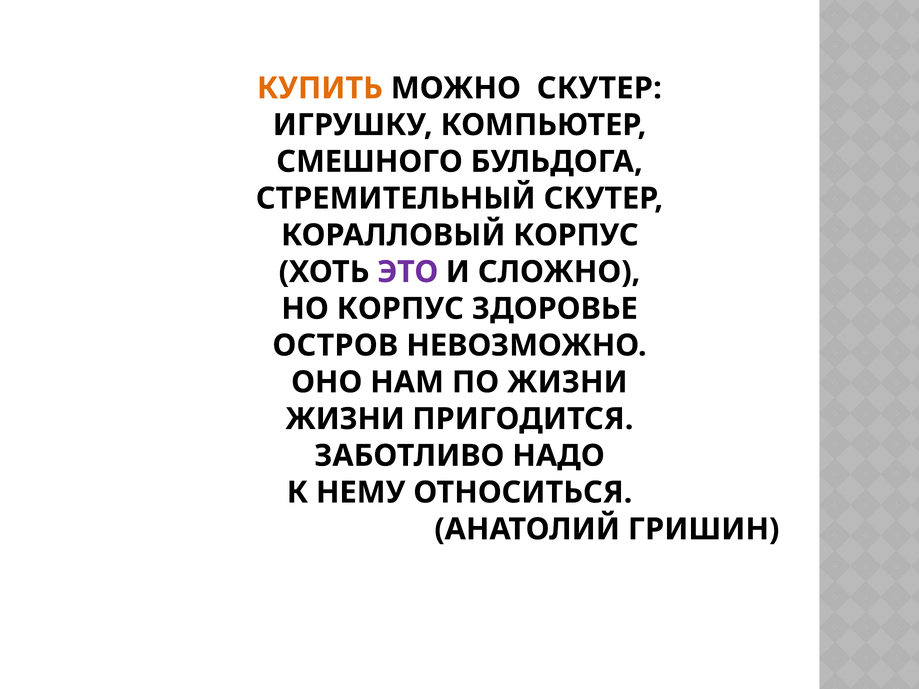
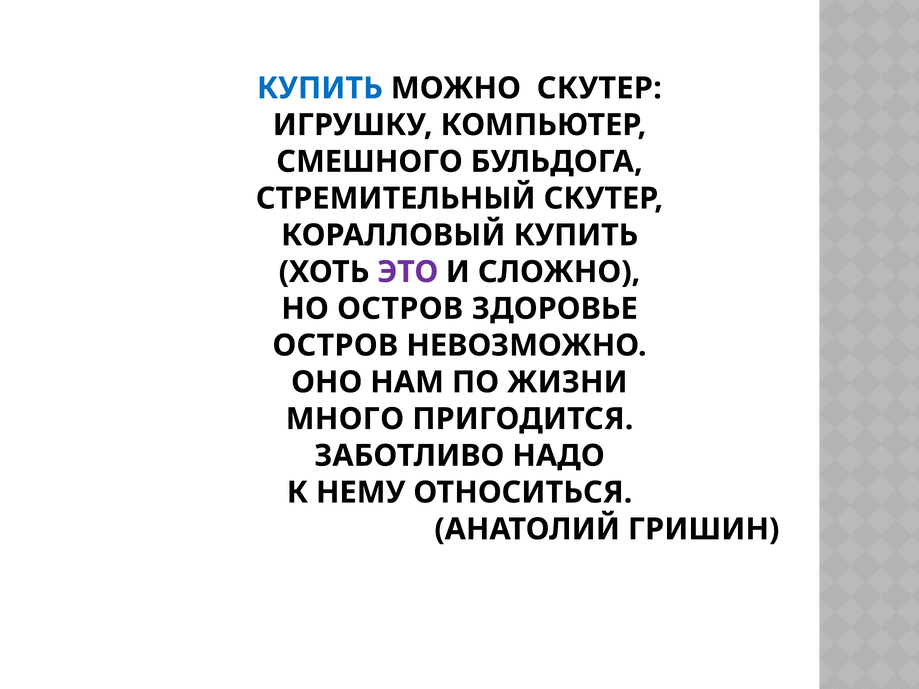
КУПИТЬ at (320, 88) colour: orange -> blue
КОРАЛЛОВЫЙ КОРПУС: КОРПУС -> КУПИТЬ
НО КОРПУС: КОРПУС -> ОСТРОВ
ЖИЗНИ at (345, 419): ЖИЗНИ -> МНОГО
